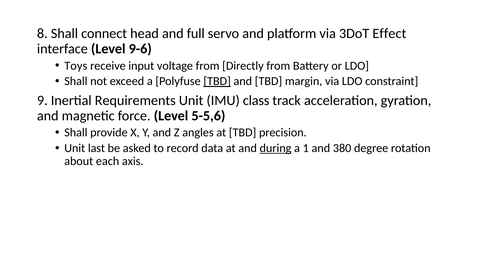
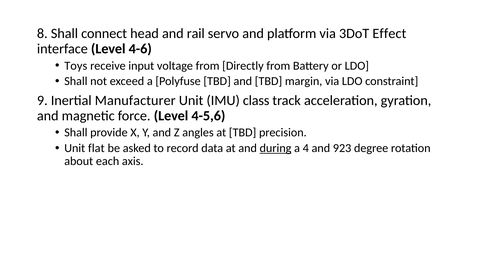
full: full -> rail
9-6: 9-6 -> 4-6
TBD at (217, 81) underline: present -> none
Requirements: Requirements -> Manufacturer
5-5,6: 5-5,6 -> 4-5,6
last: last -> flat
1: 1 -> 4
380: 380 -> 923
